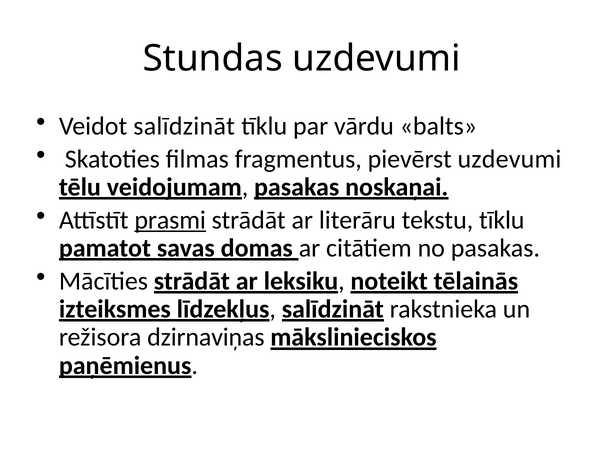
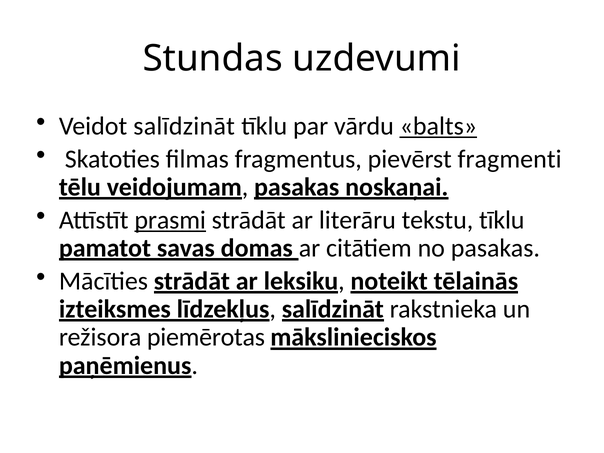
balts underline: none -> present
pievērst uzdevumi: uzdevumi -> fragmenti
dzirnaviņas: dzirnaviņas -> piemērotas
